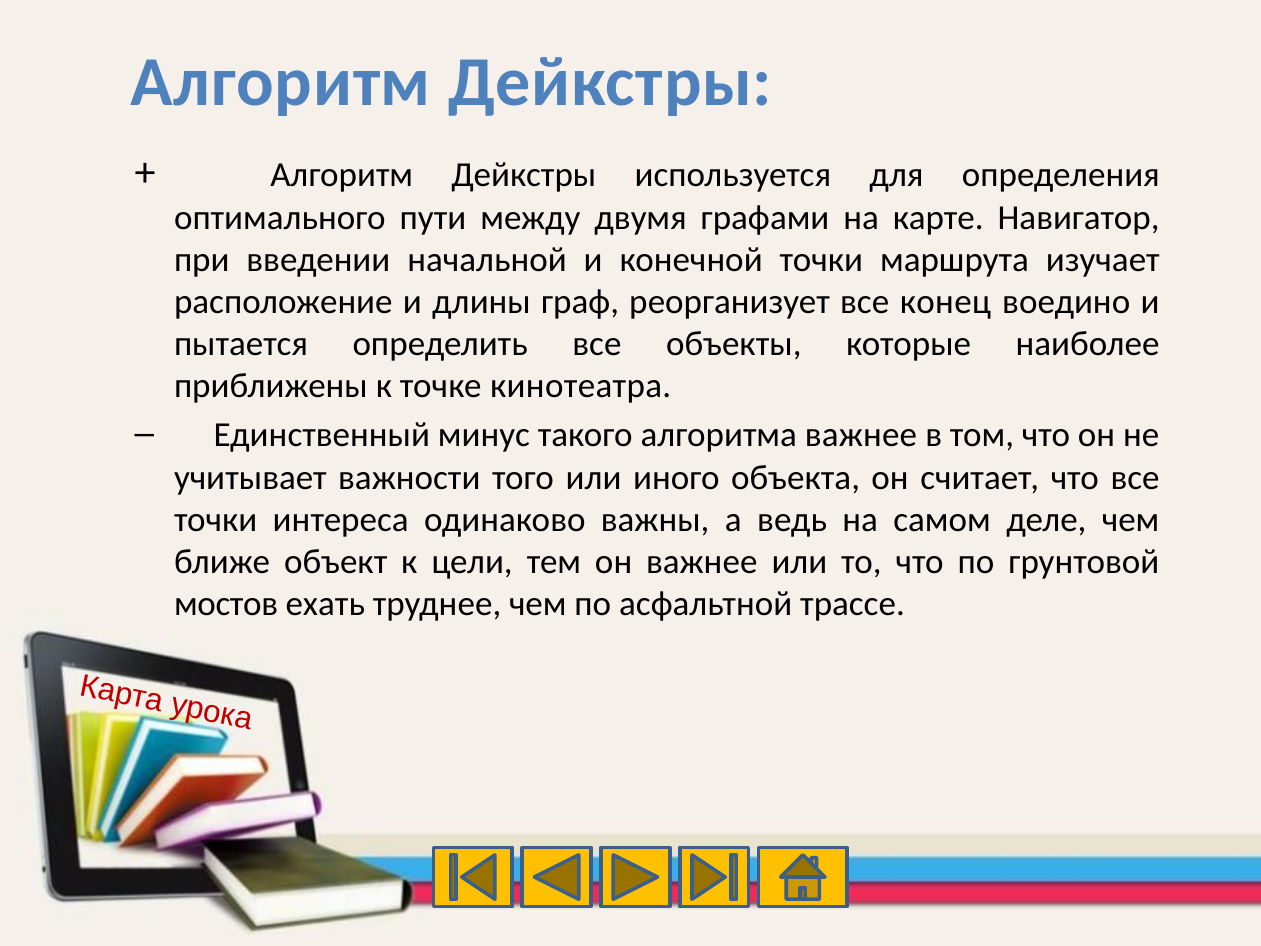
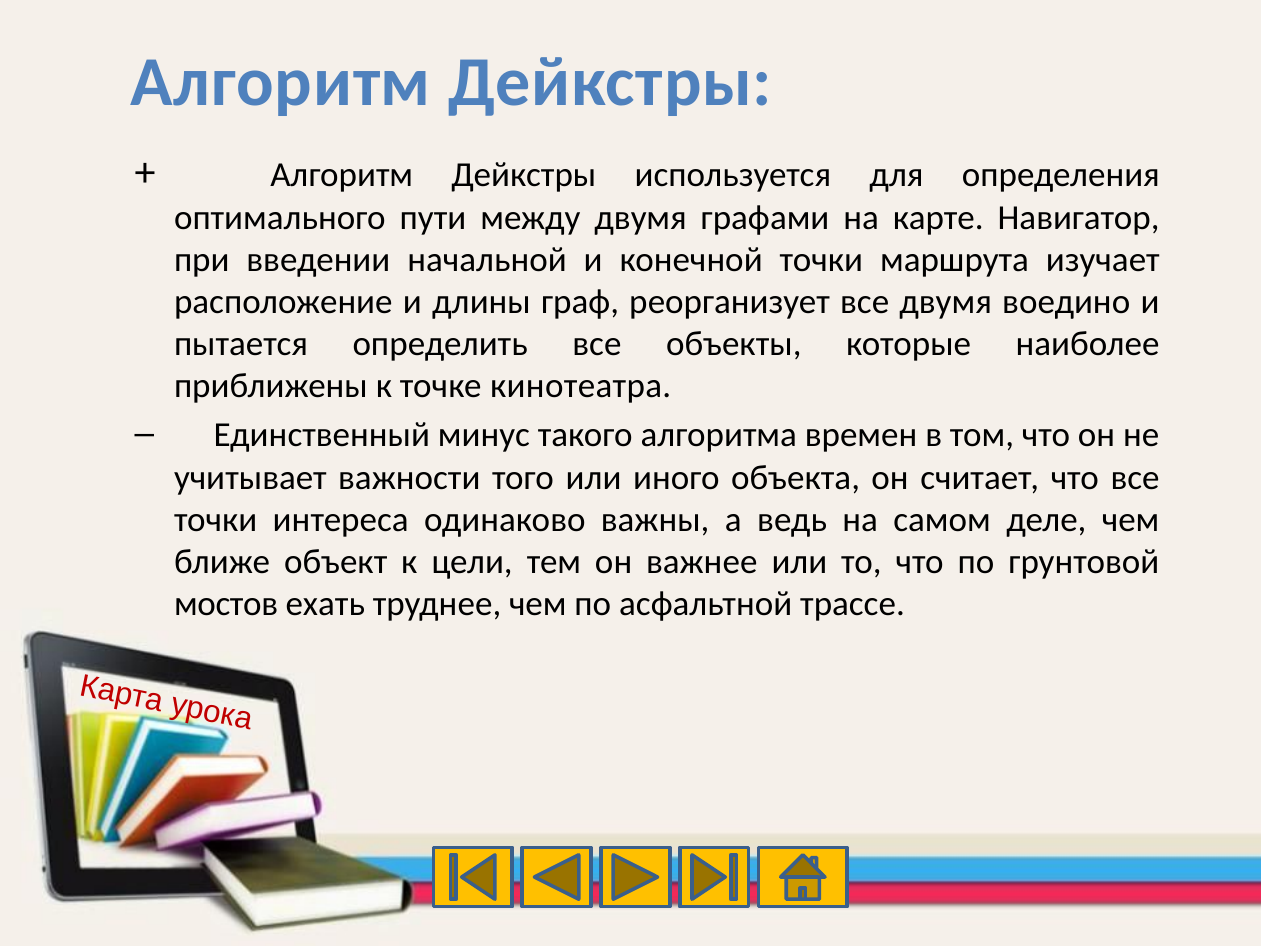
все конец: конец -> двумя
алгоритма важнее: важнее -> времен
